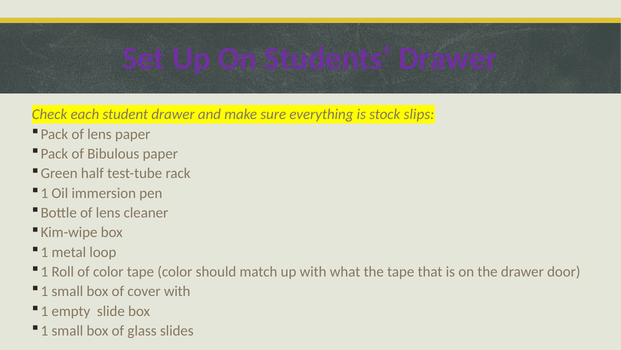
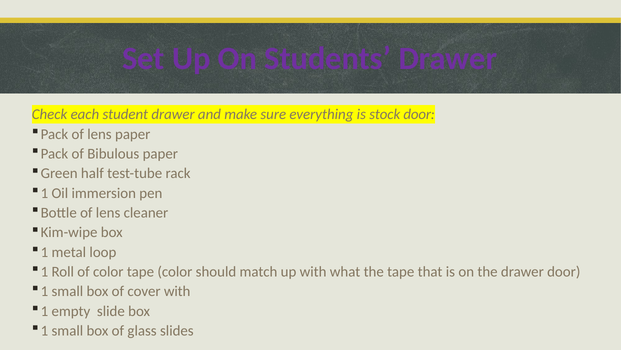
stock slips: slips -> door
